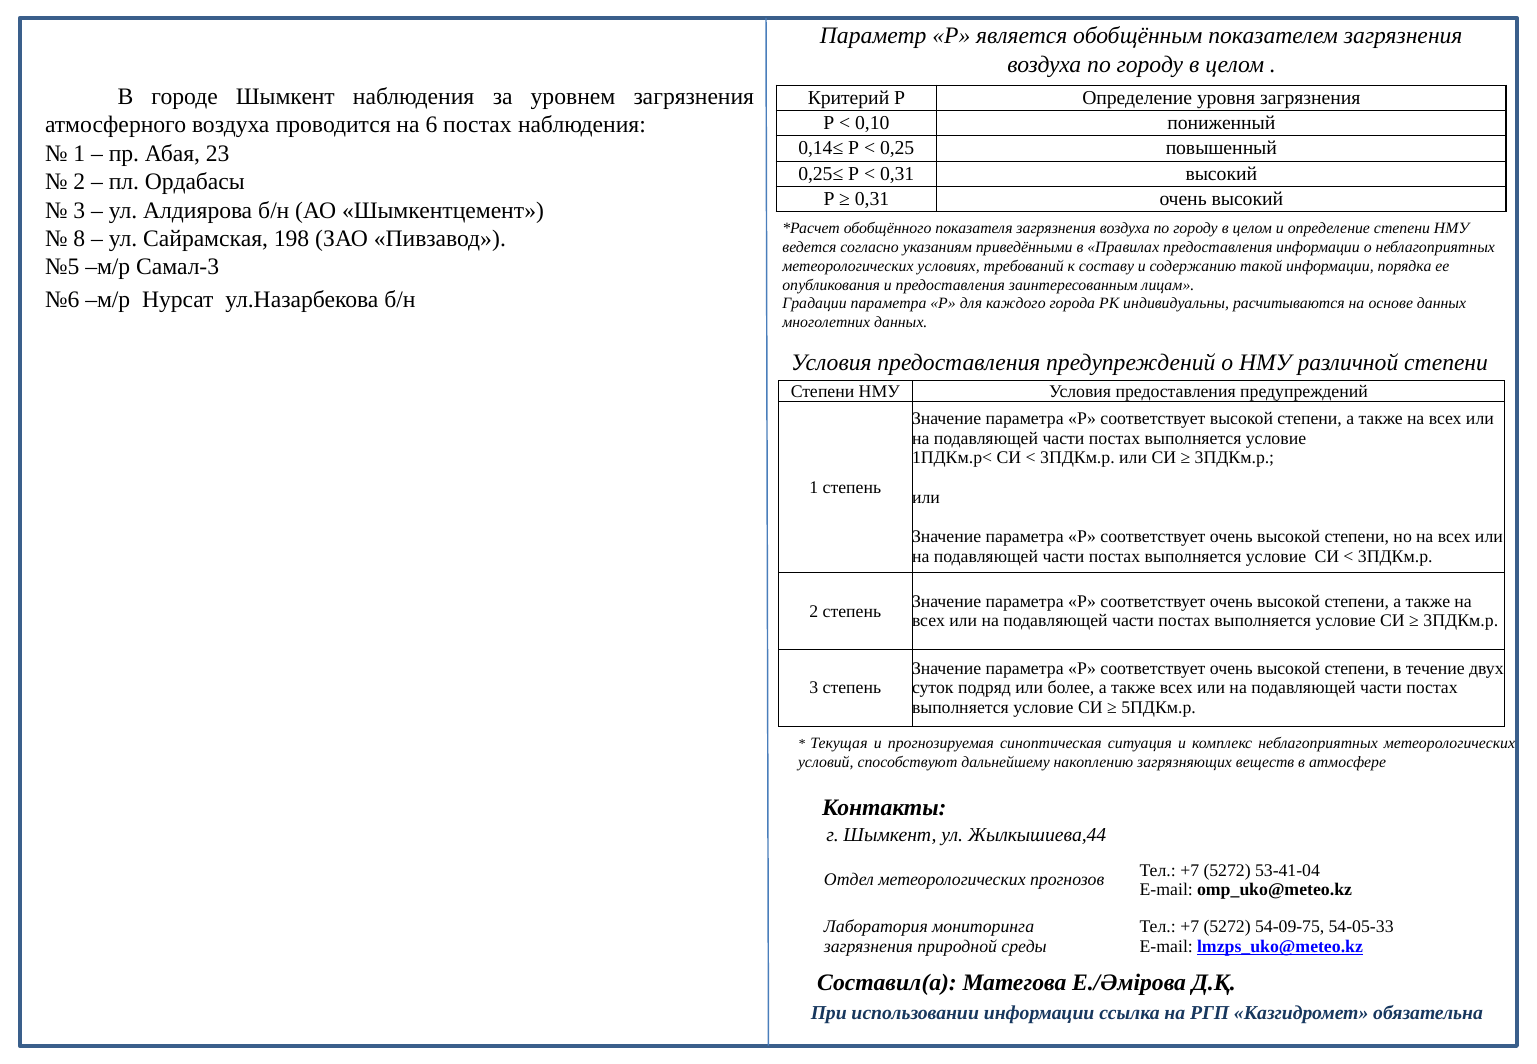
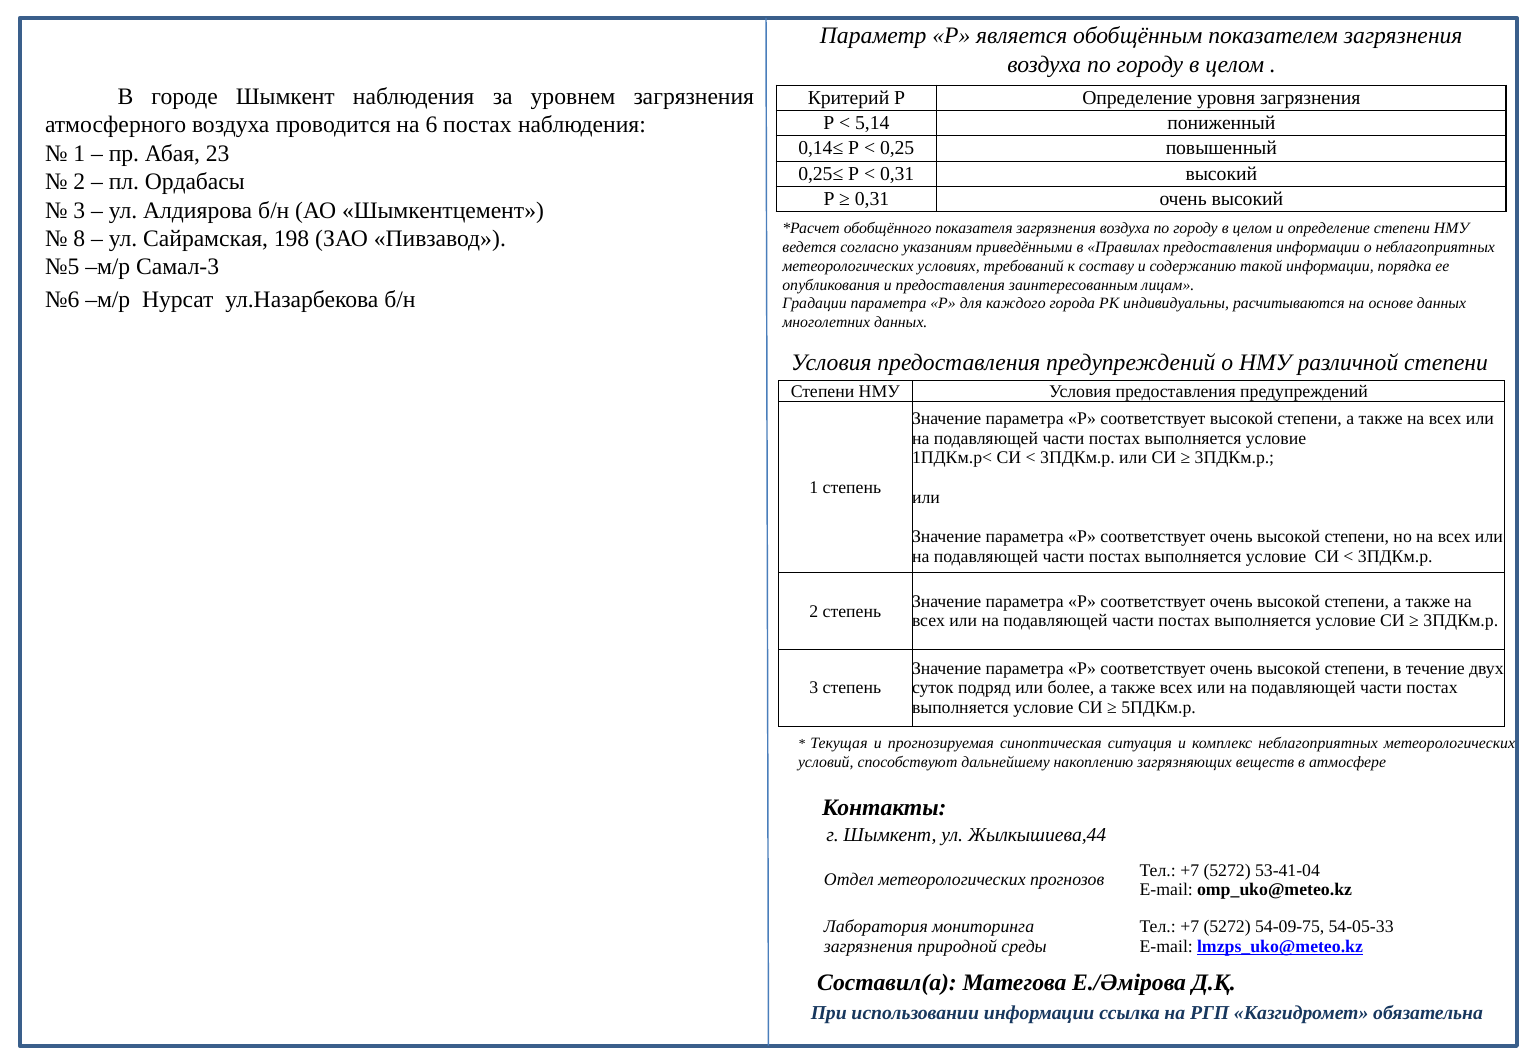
0,10: 0,10 -> 5,14
